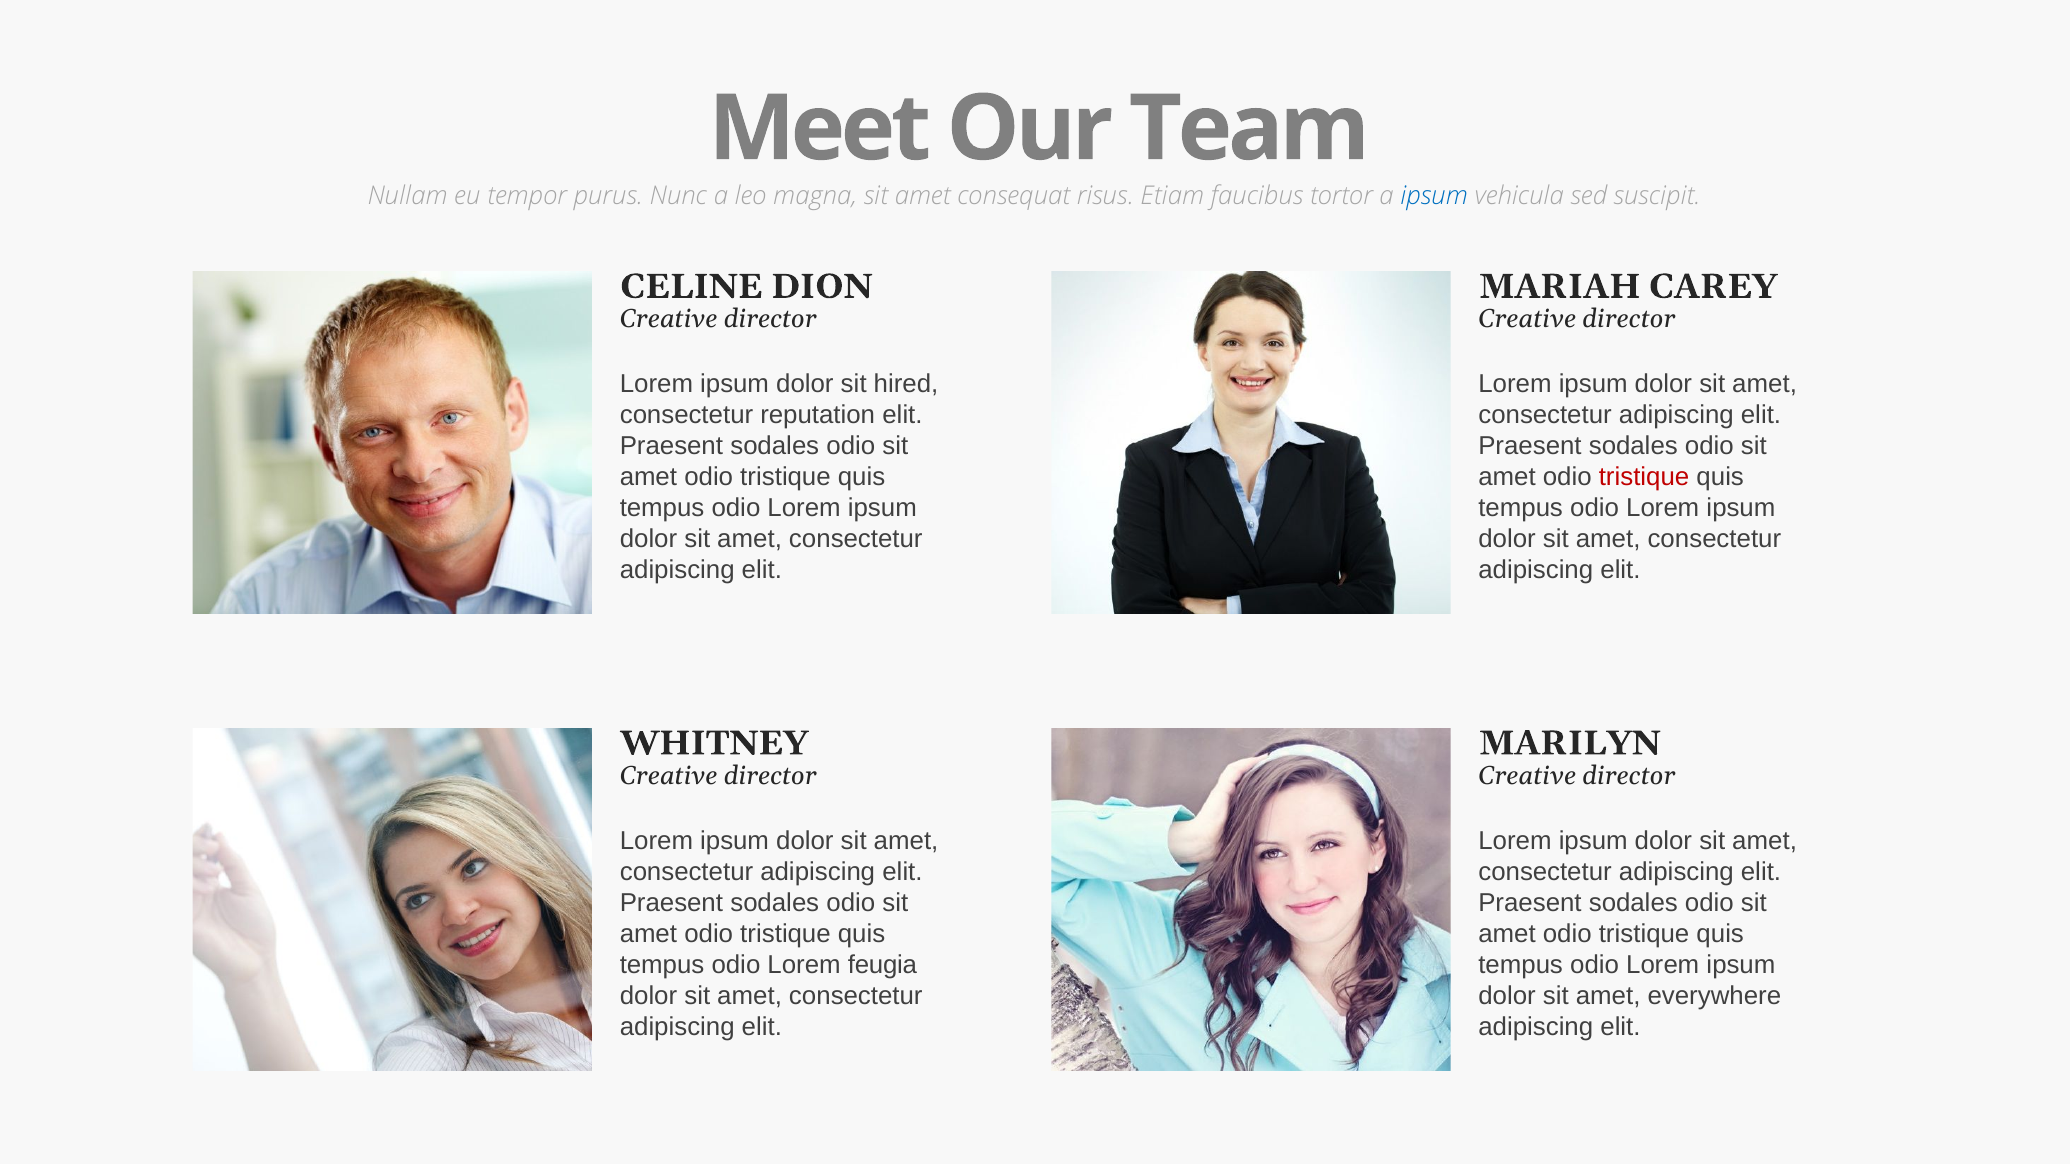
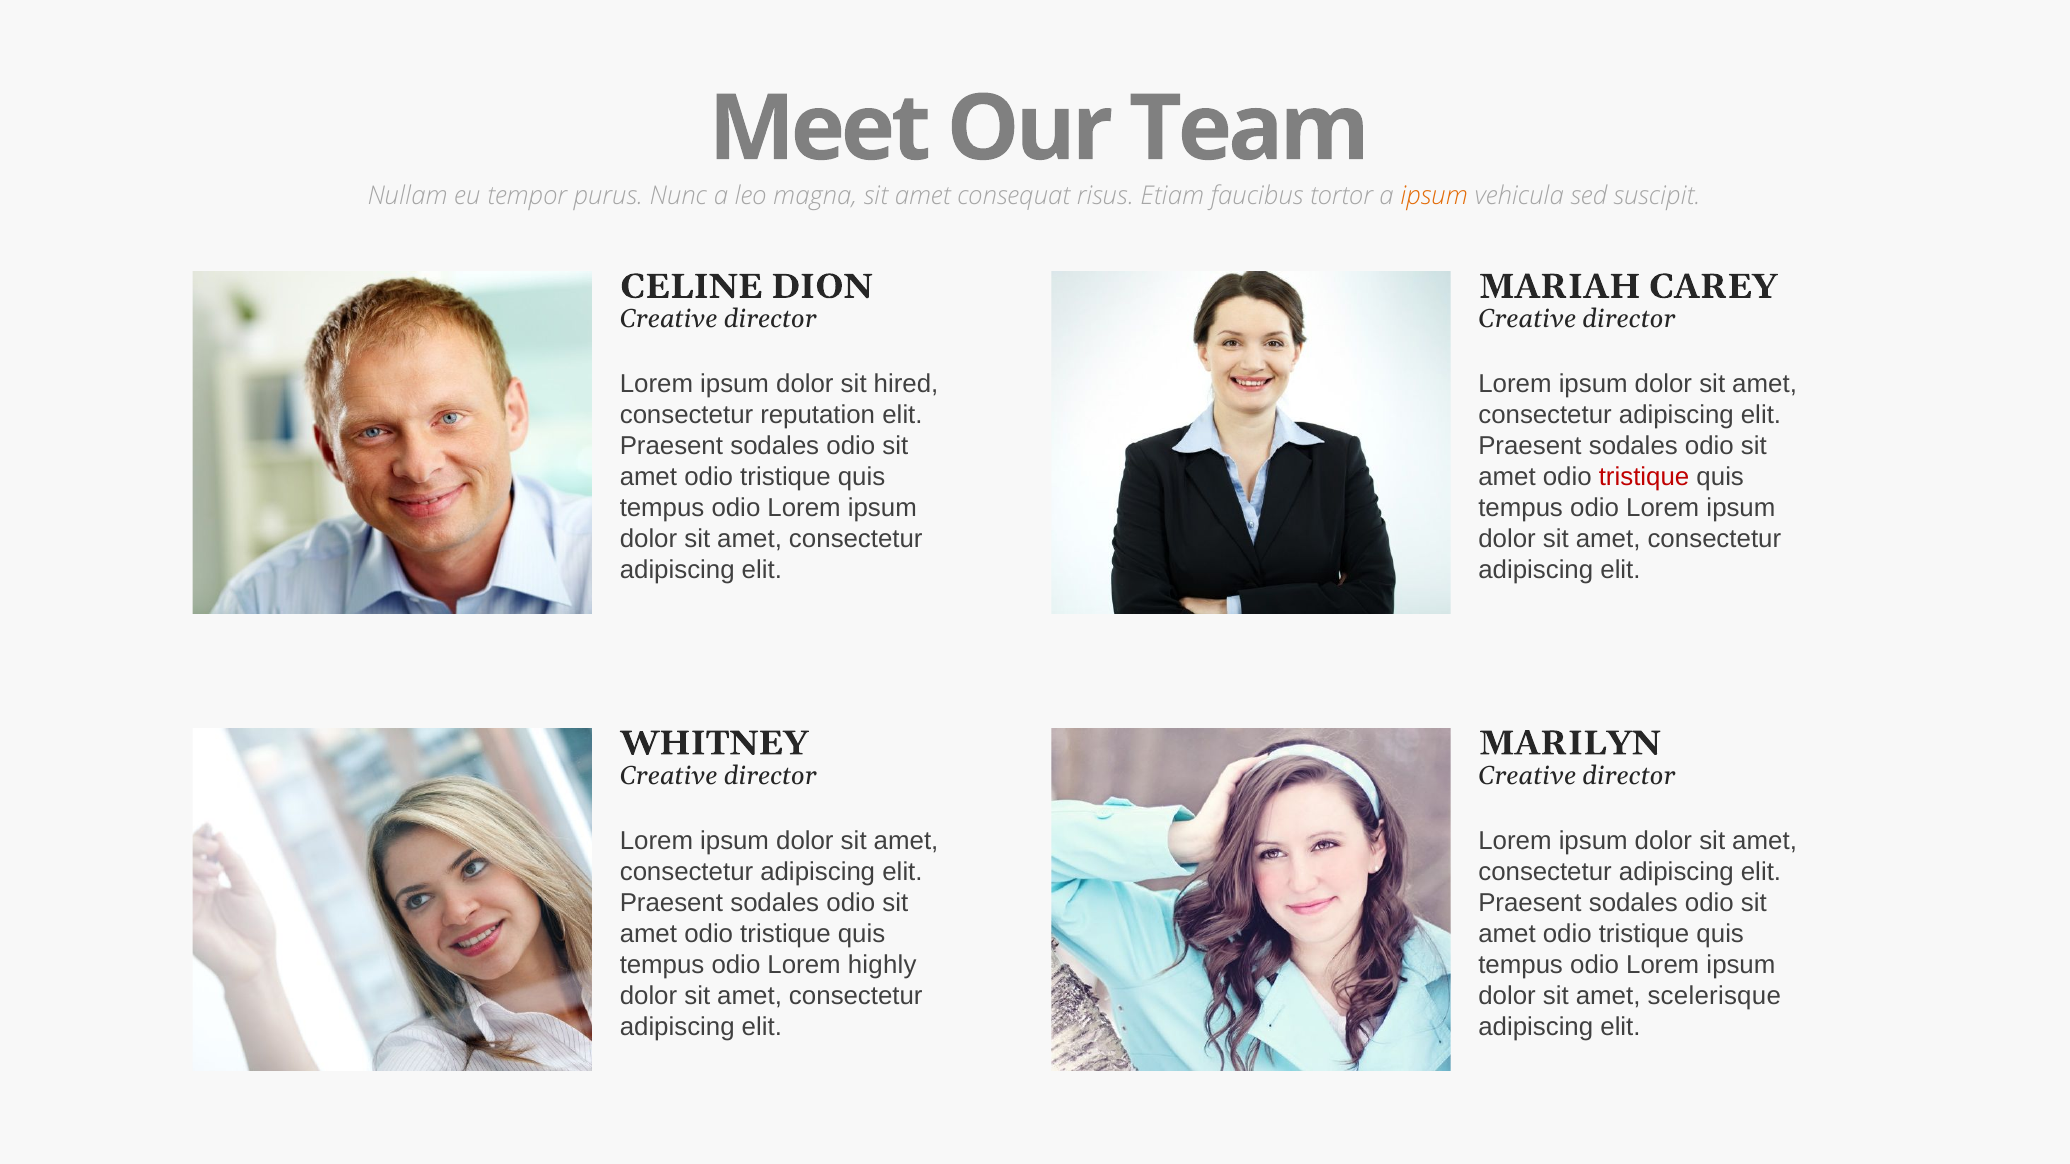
ipsum at (1434, 196) colour: blue -> orange
feugia: feugia -> highly
everywhere: everywhere -> scelerisque
